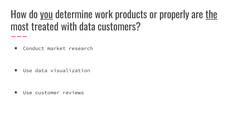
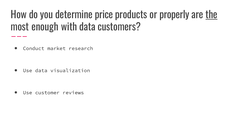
you underline: present -> none
work: work -> price
treated: treated -> enough
